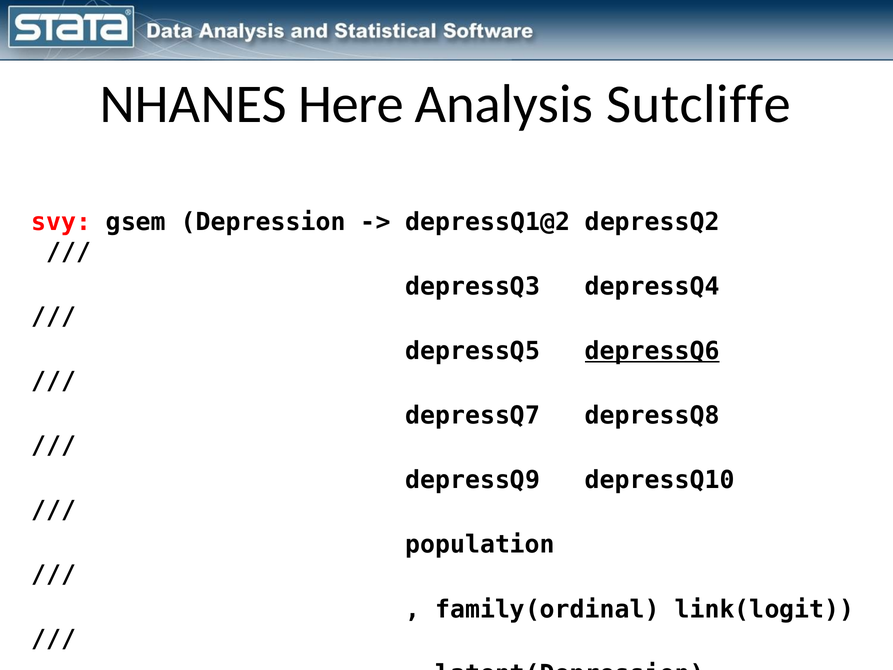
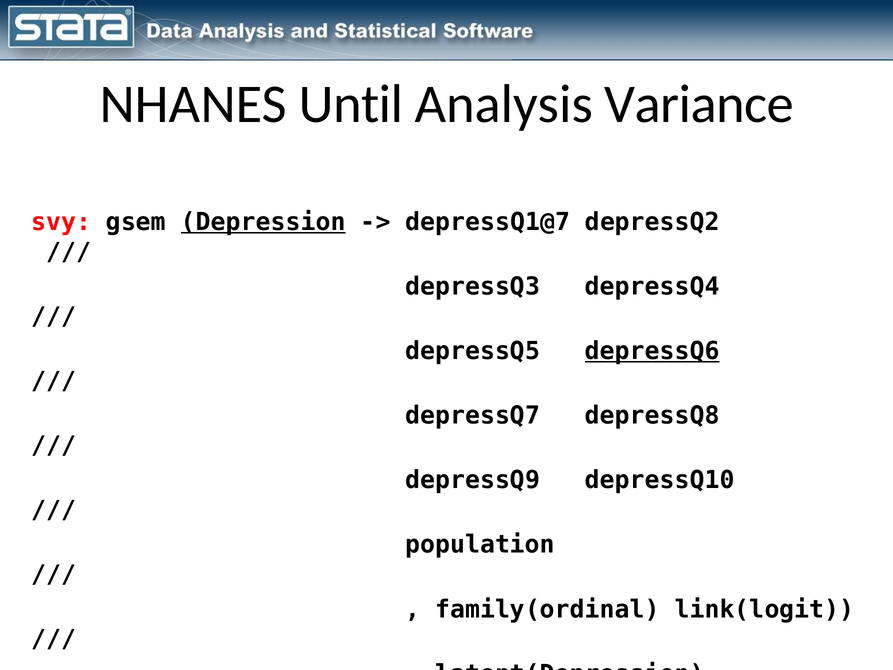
Here: Here -> Until
Sutcliffe: Sutcliffe -> Variance
Depression underline: none -> present
depressQ1@2: depressQ1@2 -> depressQ1@7
